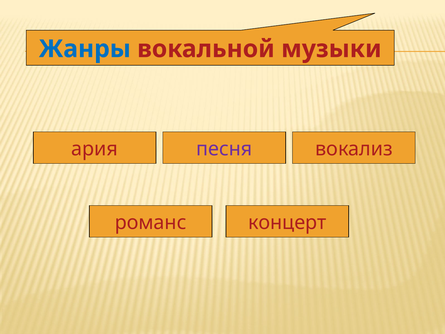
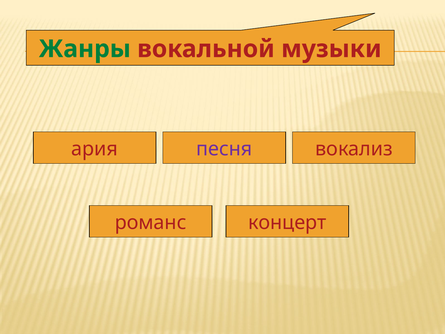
Жанры colour: blue -> green
